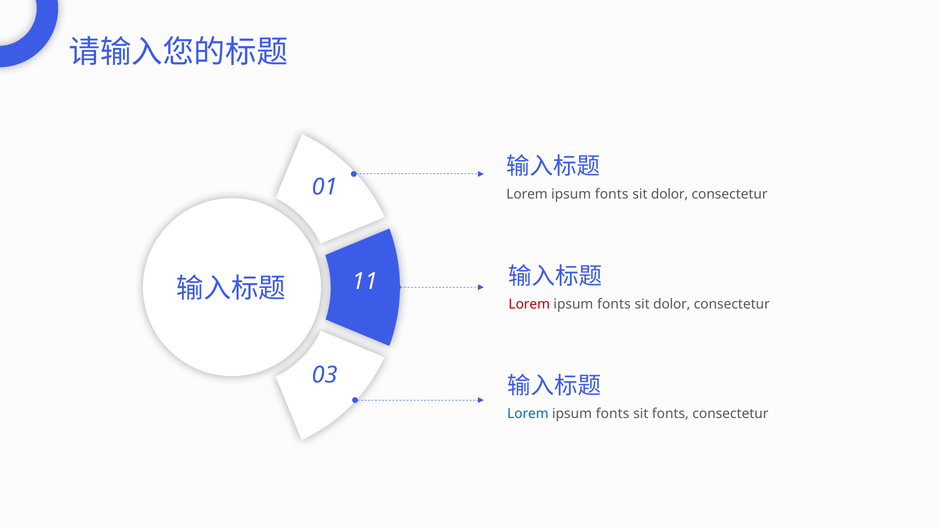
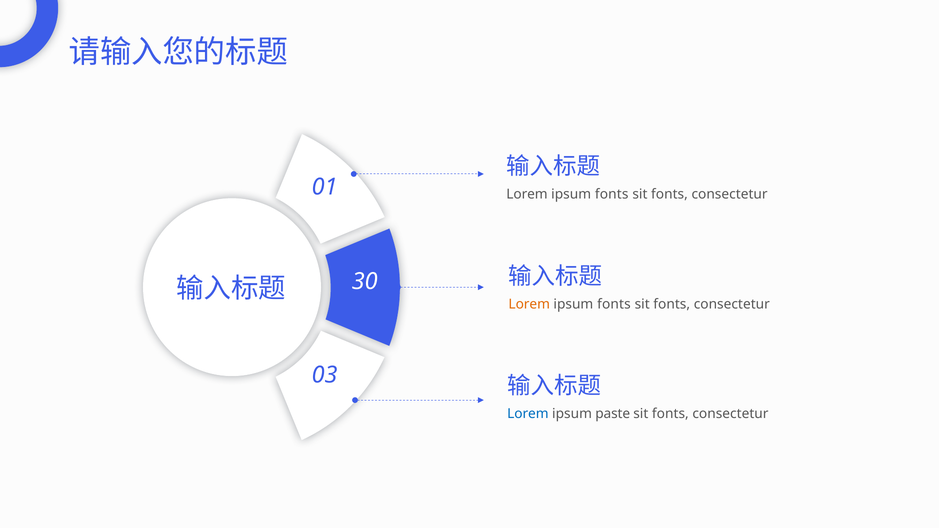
dolor at (670, 194): dolor -> fonts
11: 11 -> 30
Lorem at (529, 304) colour: red -> orange
dolor at (672, 304): dolor -> fonts
fonts at (613, 414): fonts -> paste
